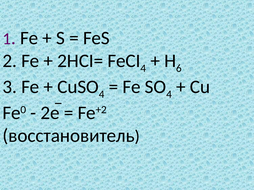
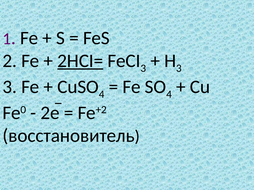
2HCI= underline: none -> present
4 at (143, 68): 4 -> 3
6 at (179, 68): 6 -> 3
